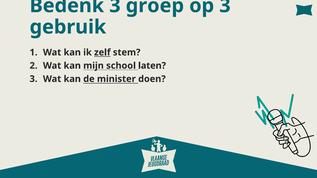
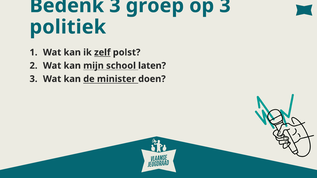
gebruik: gebruik -> politiek
stem: stem -> polst
